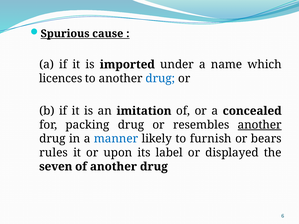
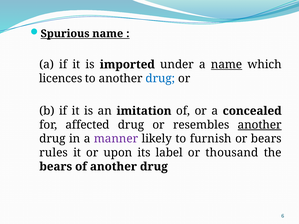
Spurious cause: cause -> name
name at (227, 65) underline: none -> present
packing: packing -> affected
manner colour: blue -> purple
displayed: displayed -> thousand
seven at (56, 167): seven -> bears
